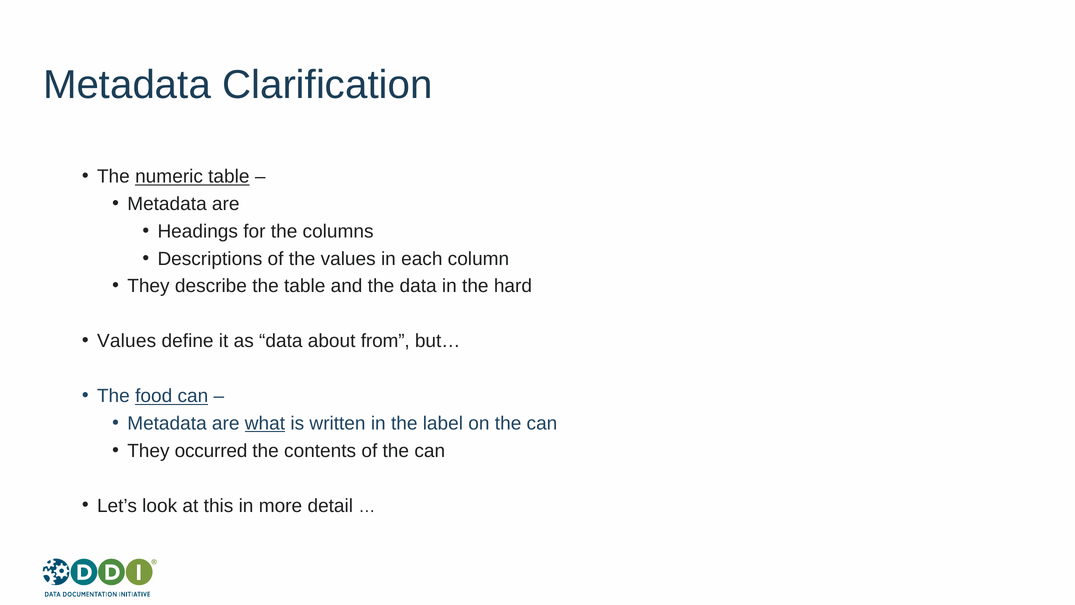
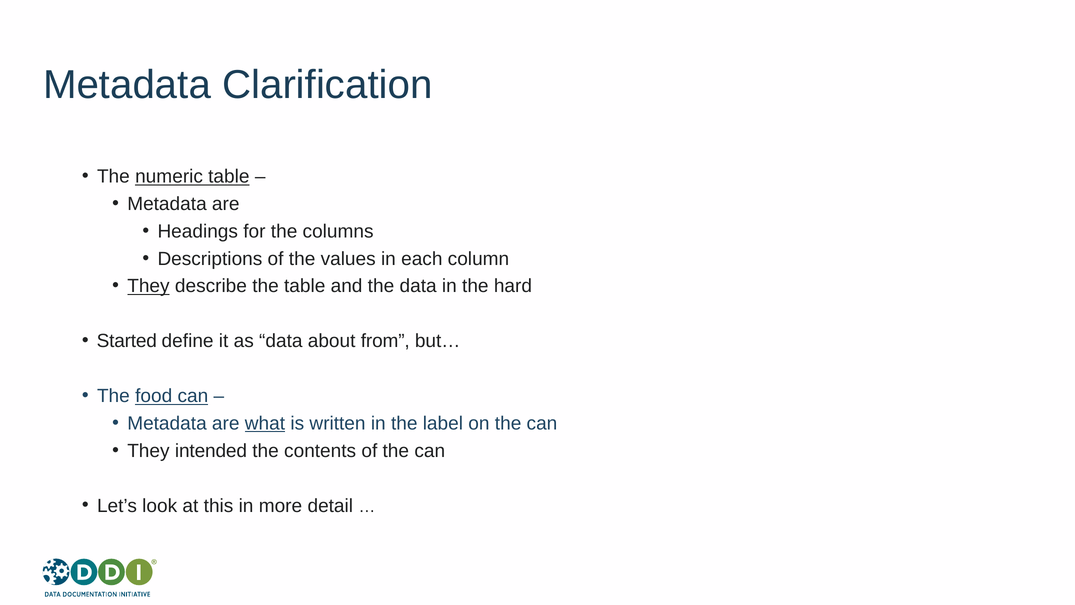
They at (148, 286) underline: none -> present
Values at (127, 341): Values -> Started
occurred: occurred -> intended
